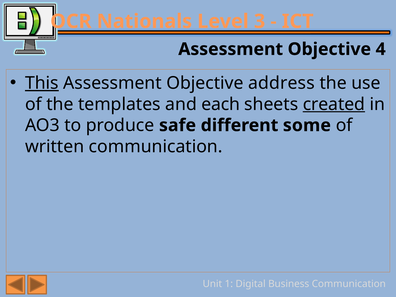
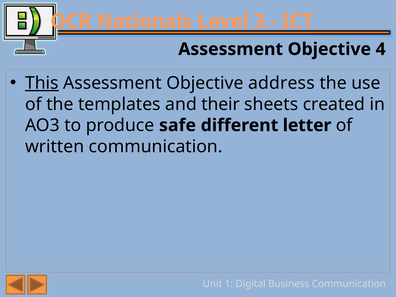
each: each -> their
created underline: present -> none
some: some -> letter
